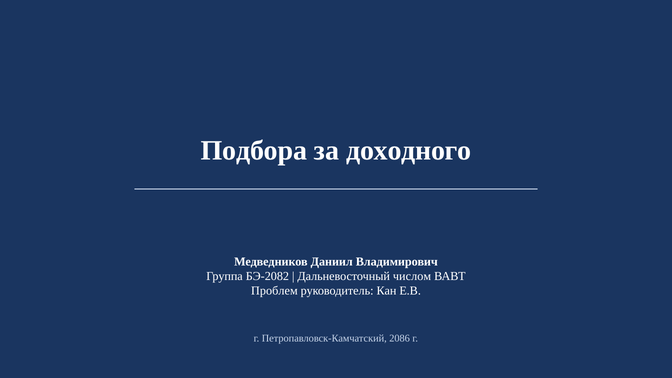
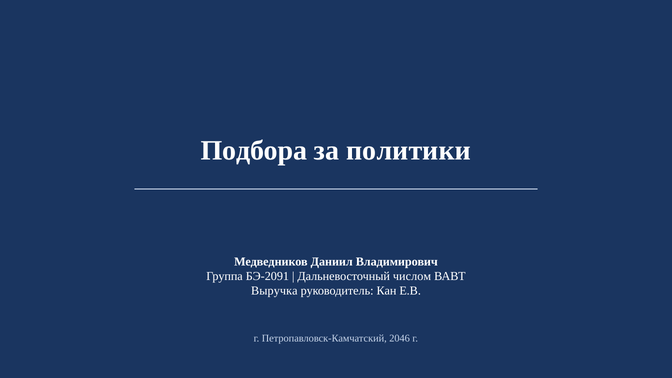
доходного: доходного -> политики
БЭ-2082: БЭ-2082 -> БЭ-2091
Проблем: Проблем -> Выручка
2086: 2086 -> 2046
